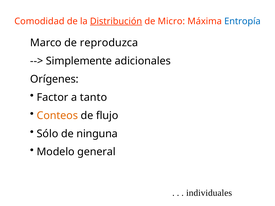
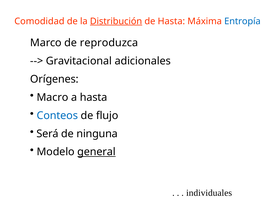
de Micro: Micro -> Hasta
Simplemente: Simplemente -> Gravitacional
Factor: Factor -> Macro
a tanto: tanto -> hasta
Conteos colour: orange -> blue
Sólo: Sólo -> Será
general underline: none -> present
